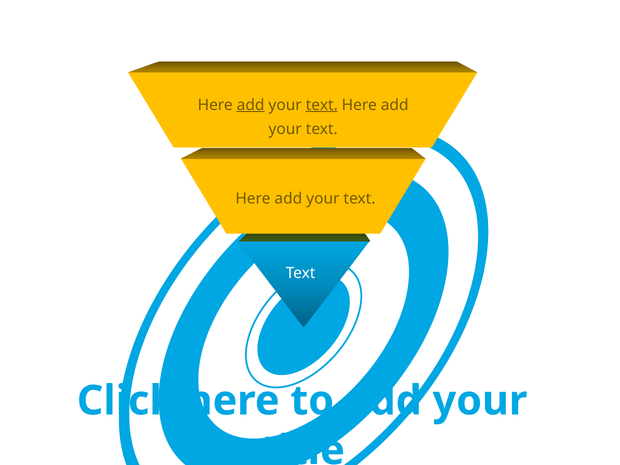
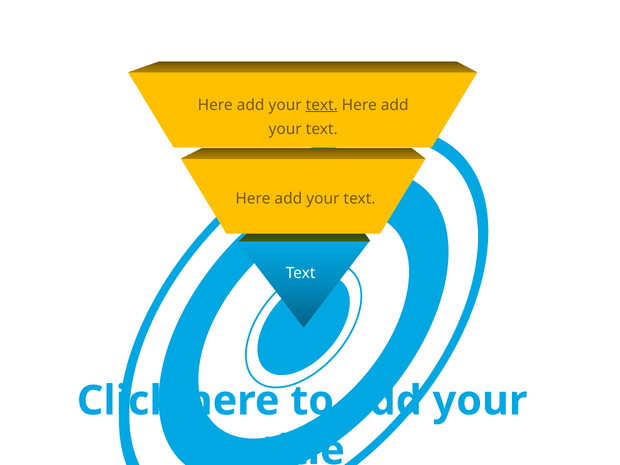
add at (251, 105) underline: present -> none
